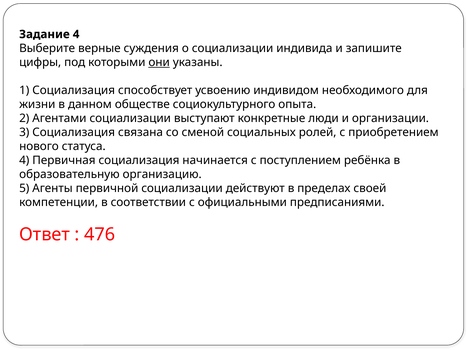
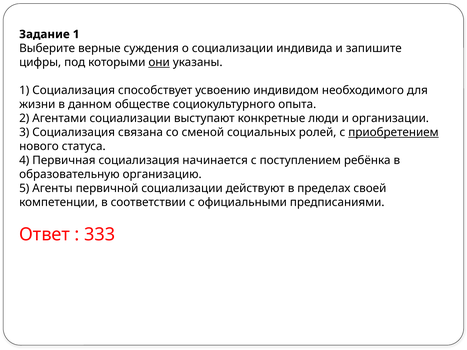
Задание 4: 4 -> 1
приобретением underline: none -> present
476: 476 -> 333
